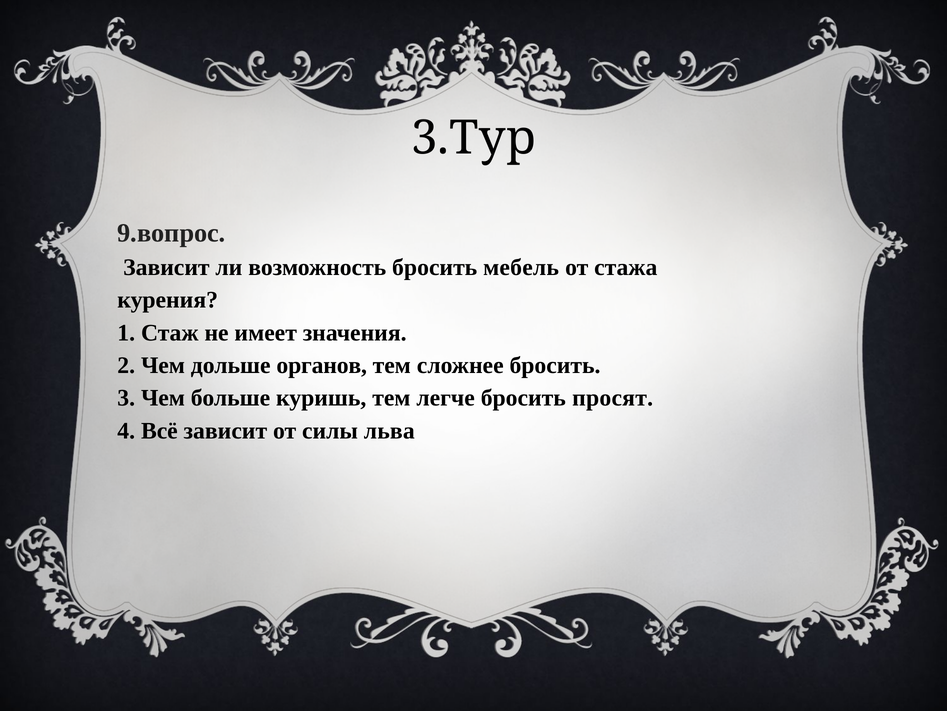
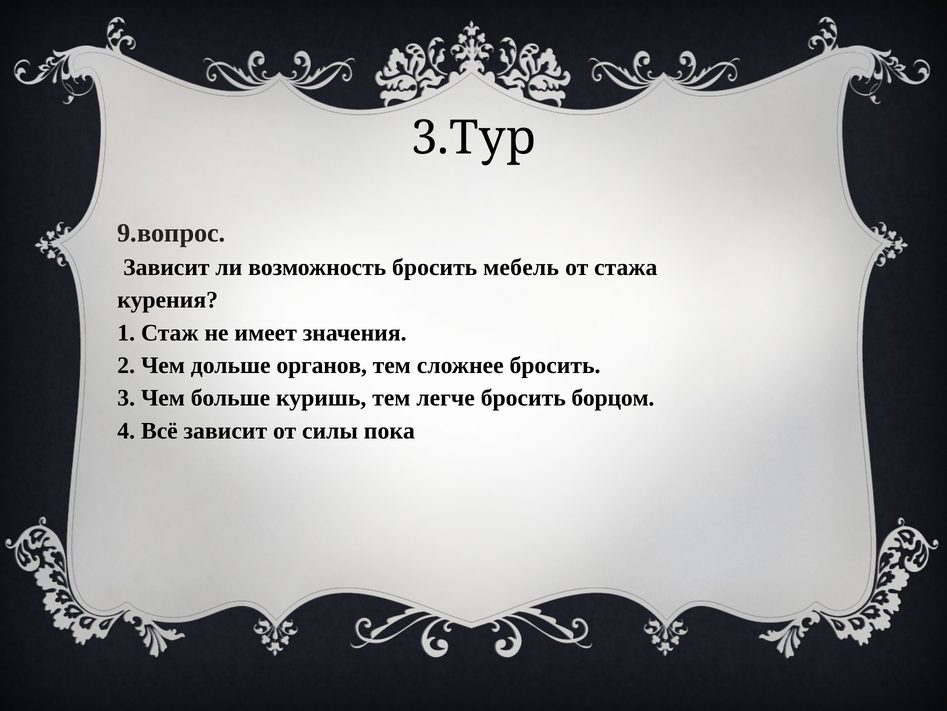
просят: просят -> борцом
льва: льва -> пока
